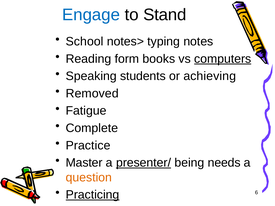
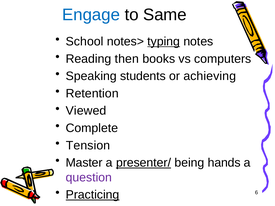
Stand: Stand -> Same
typing underline: none -> present
form: form -> then
computers underline: present -> none
Removed: Removed -> Retention
Fatigue: Fatigue -> Viewed
Practice: Practice -> Tension
needs: needs -> hands
question colour: orange -> purple
